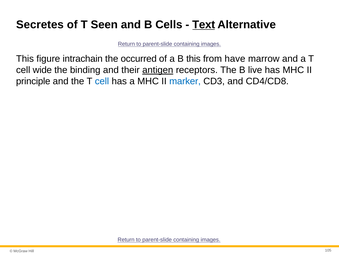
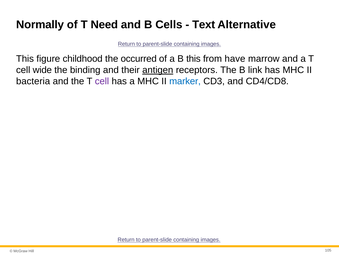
Secretes: Secretes -> Normally
Seen: Seen -> Need
Text underline: present -> none
intrachain: intrachain -> childhood
live: live -> link
principle: principle -> bacteria
cell at (102, 81) colour: blue -> purple
